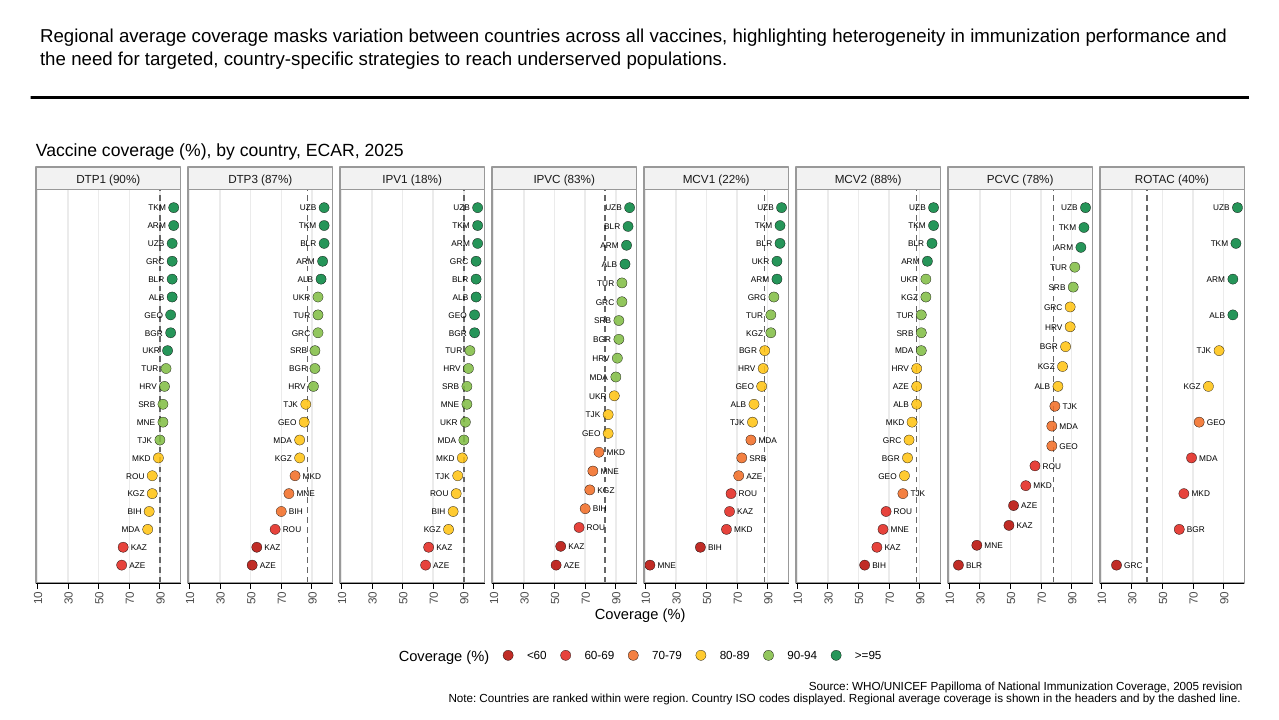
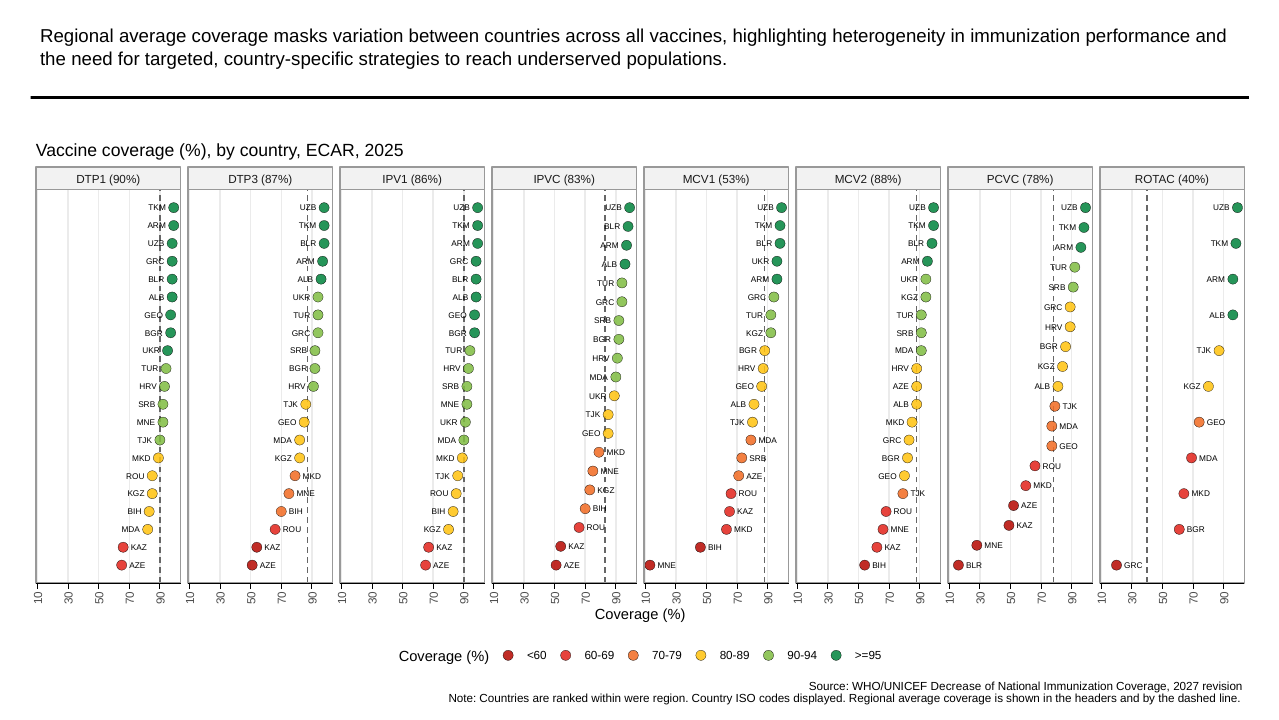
18%: 18% -> 86%
22%: 22% -> 53%
Papilloma: Papilloma -> Decrease
2005: 2005 -> 2027
